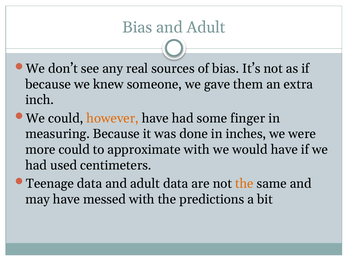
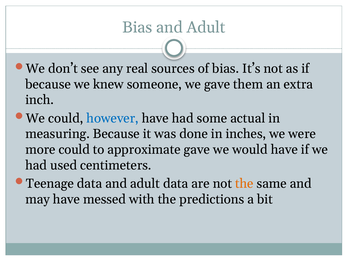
however colour: orange -> blue
finger: finger -> actual
approximate with: with -> gave
